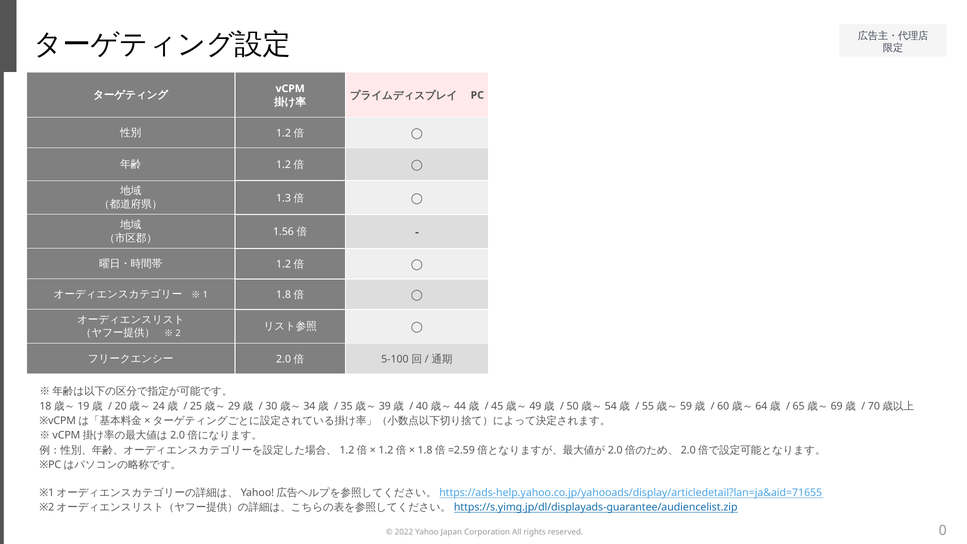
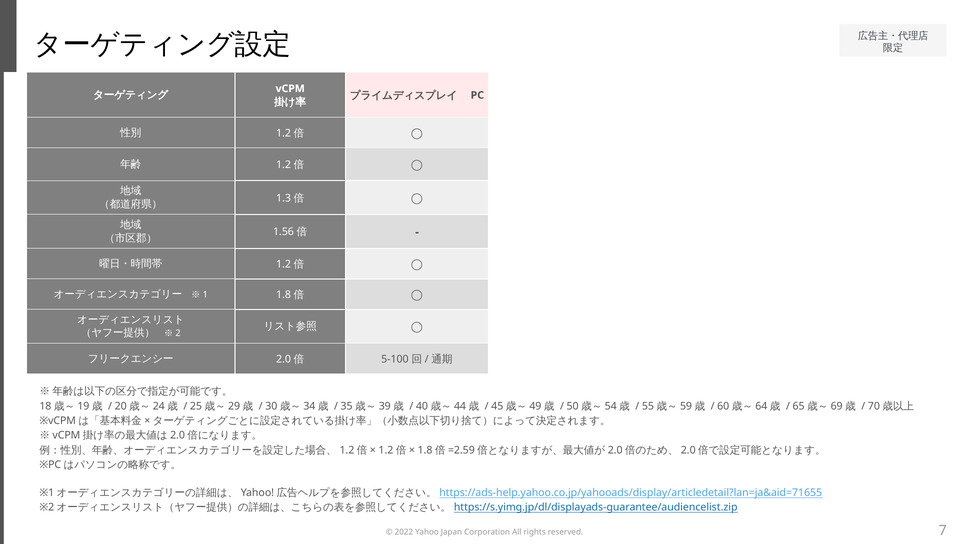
0: 0 -> 7
